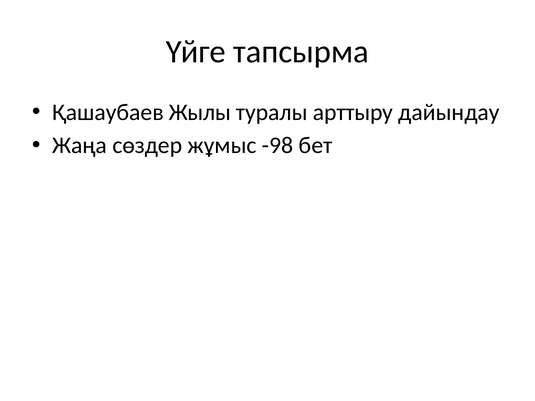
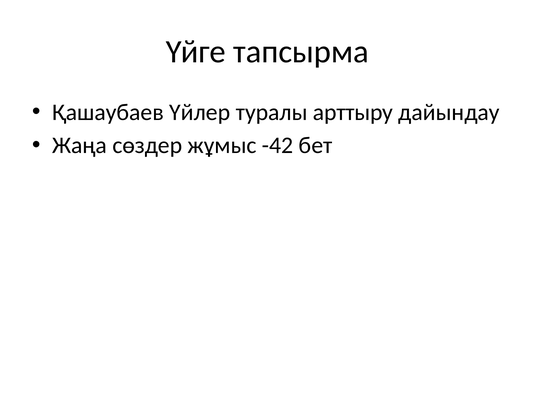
Жылы: Жылы -> Үйлер
-98: -98 -> -42
